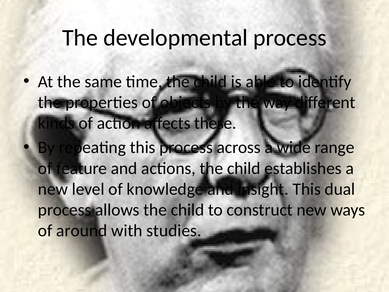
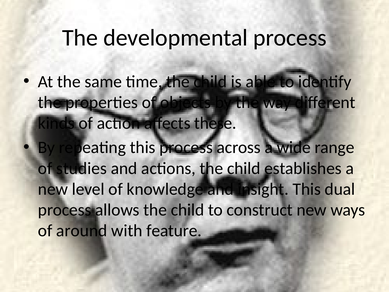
feature: feature -> studies
studies: studies -> feature
